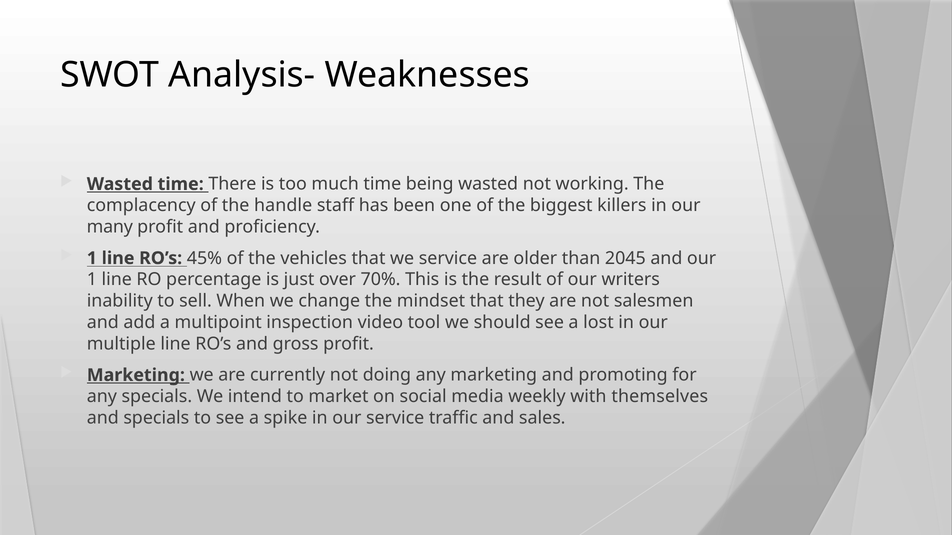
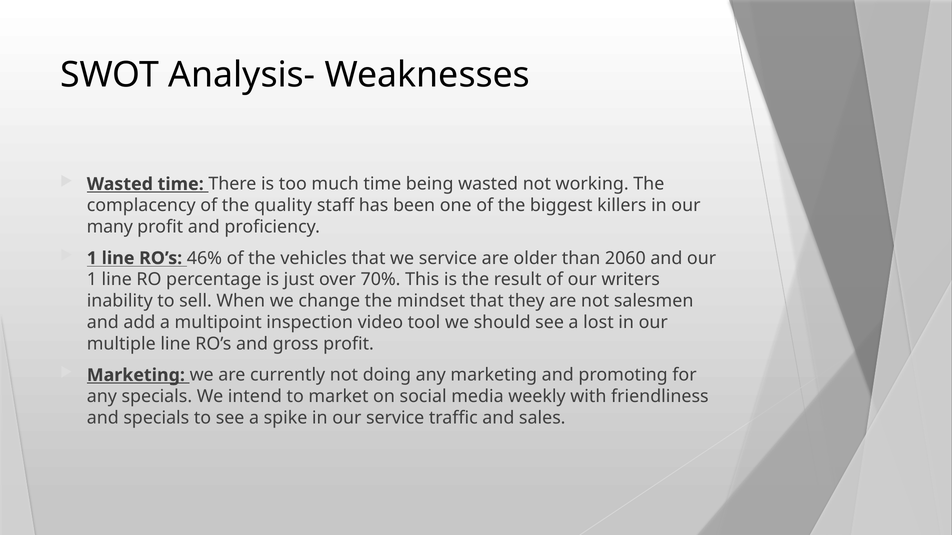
handle: handle -> quality
45%: 45% -> 46%
2045: 2045 -> 2060
themselves: themselves -> friendliness
